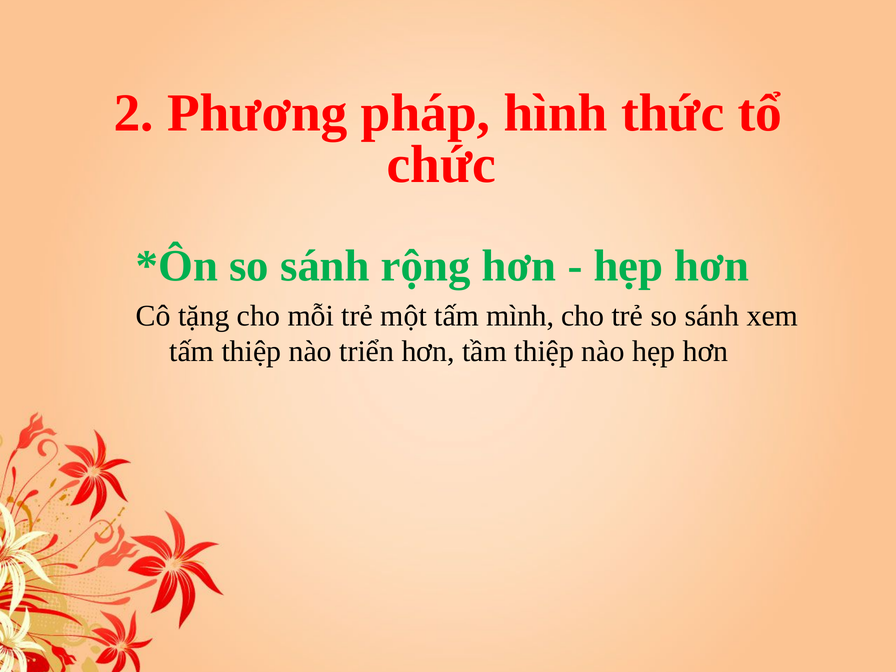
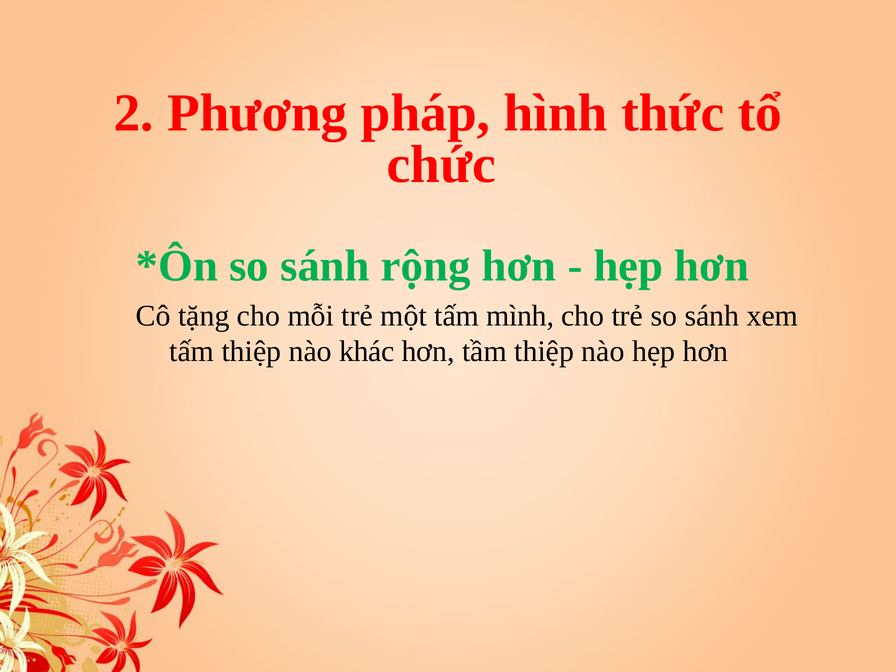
triển: triển -> khác
